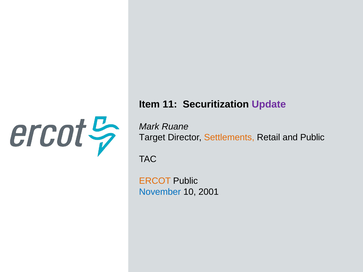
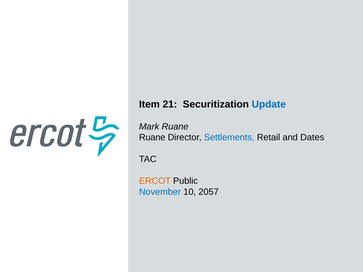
11: 11 -> 21
Update colour: purple -> blue
Target at (152, 138): Target -> Ruane
Settlements colour: orange -> blue
and Public: Public -> Dates
2001: 2001 -> 2057
